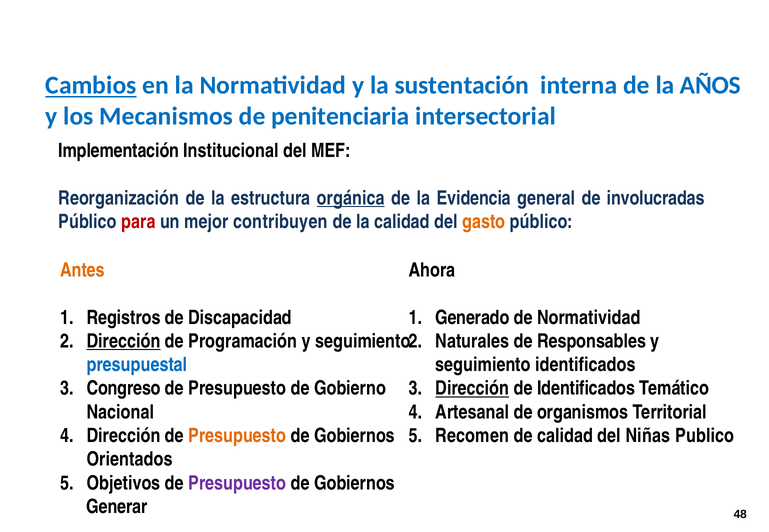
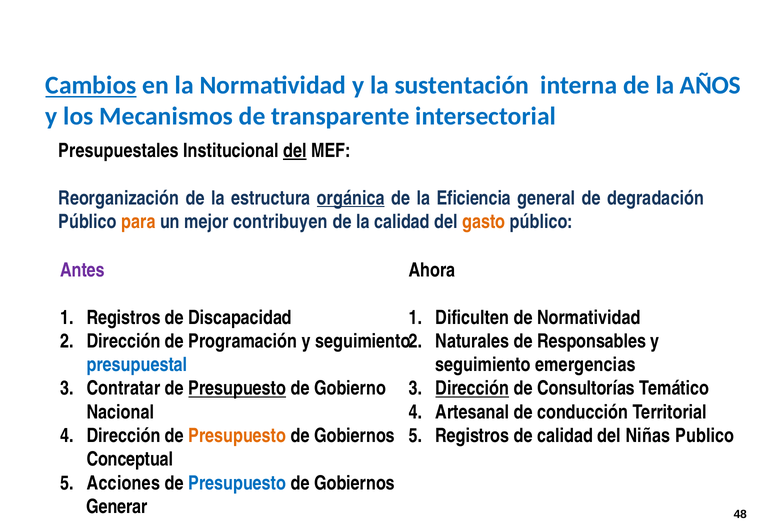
penitenciaria: penitenciaria -> transparente
Implementación: Implementación -> Presupuestales
del at (295, 151) underline: none -> present
Evidencia: Evidencia -> Eficiencia
involucradas: involucradas -> degradación
para colour: red -> orange
Antes colour: orange -> purple
Generado: Generado -> Dificulten
Dirección at (124, 341) underline: present -> none
seguimiento identificados: identificados -> emergencias
Congreso: Congreso -> Contratar
Presupuesto at (237, 389) underline: none -> present
de Identificados: Identificados -> Consultorías
organismos: organismos -> conducción
Recomen at (472, 436): Recomen -> Registros
Orientados: Orientados -> Conceptual
Objetivos: Objetivos -> Acciones
Presupuesto at (237, 483) colour: purple -> blue
